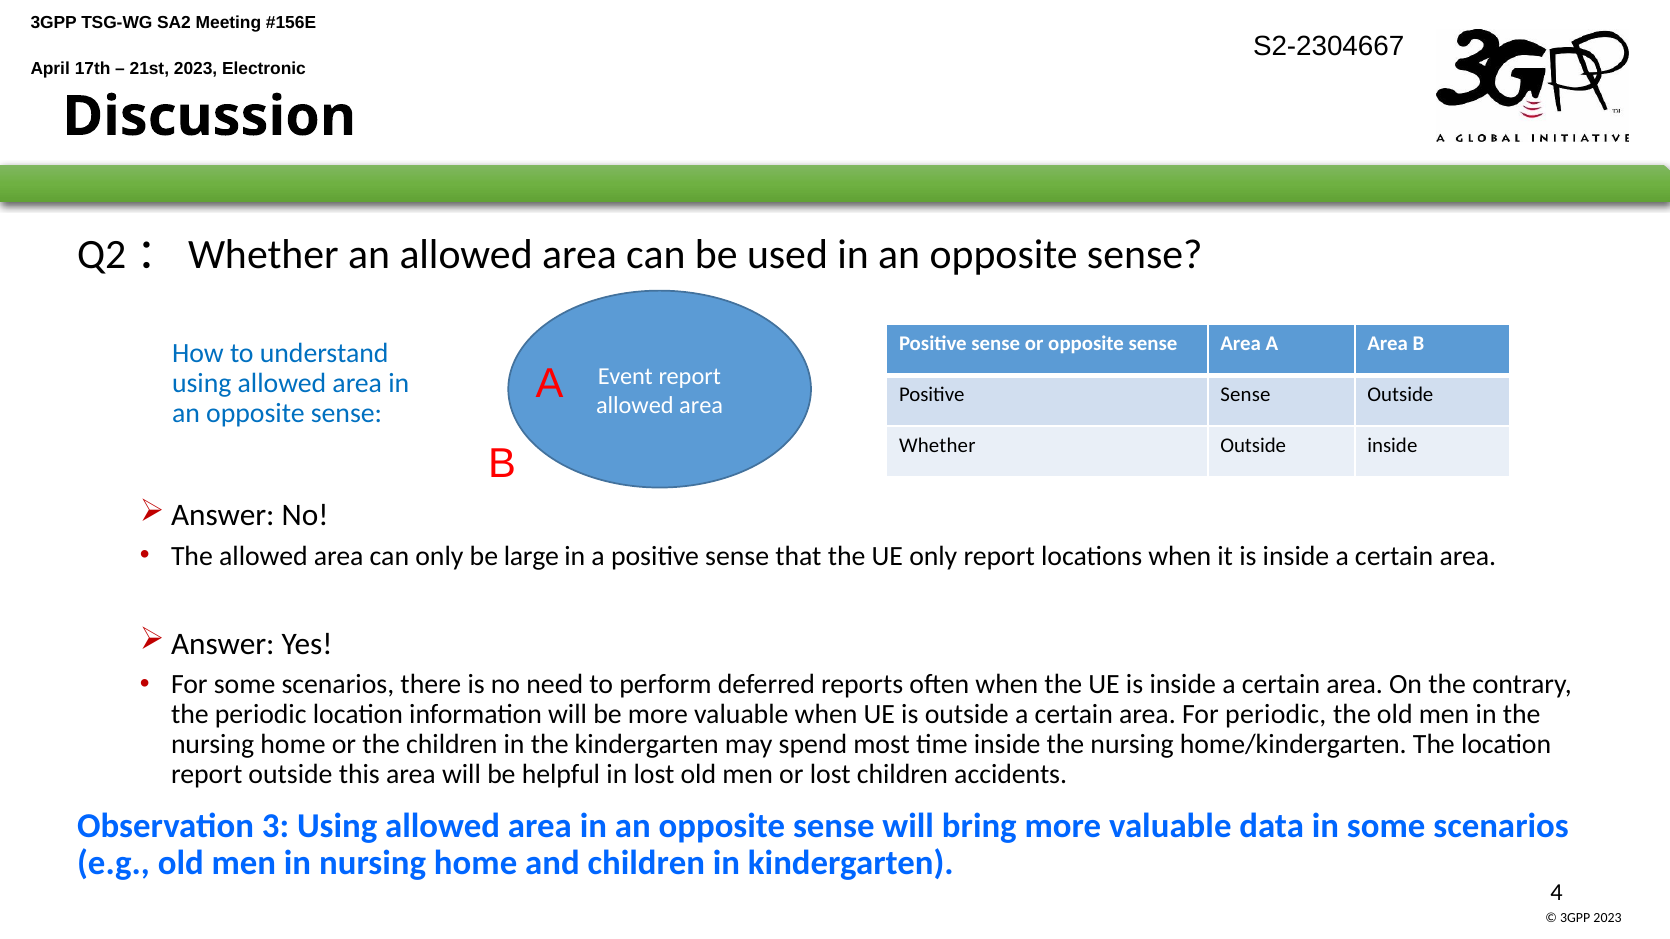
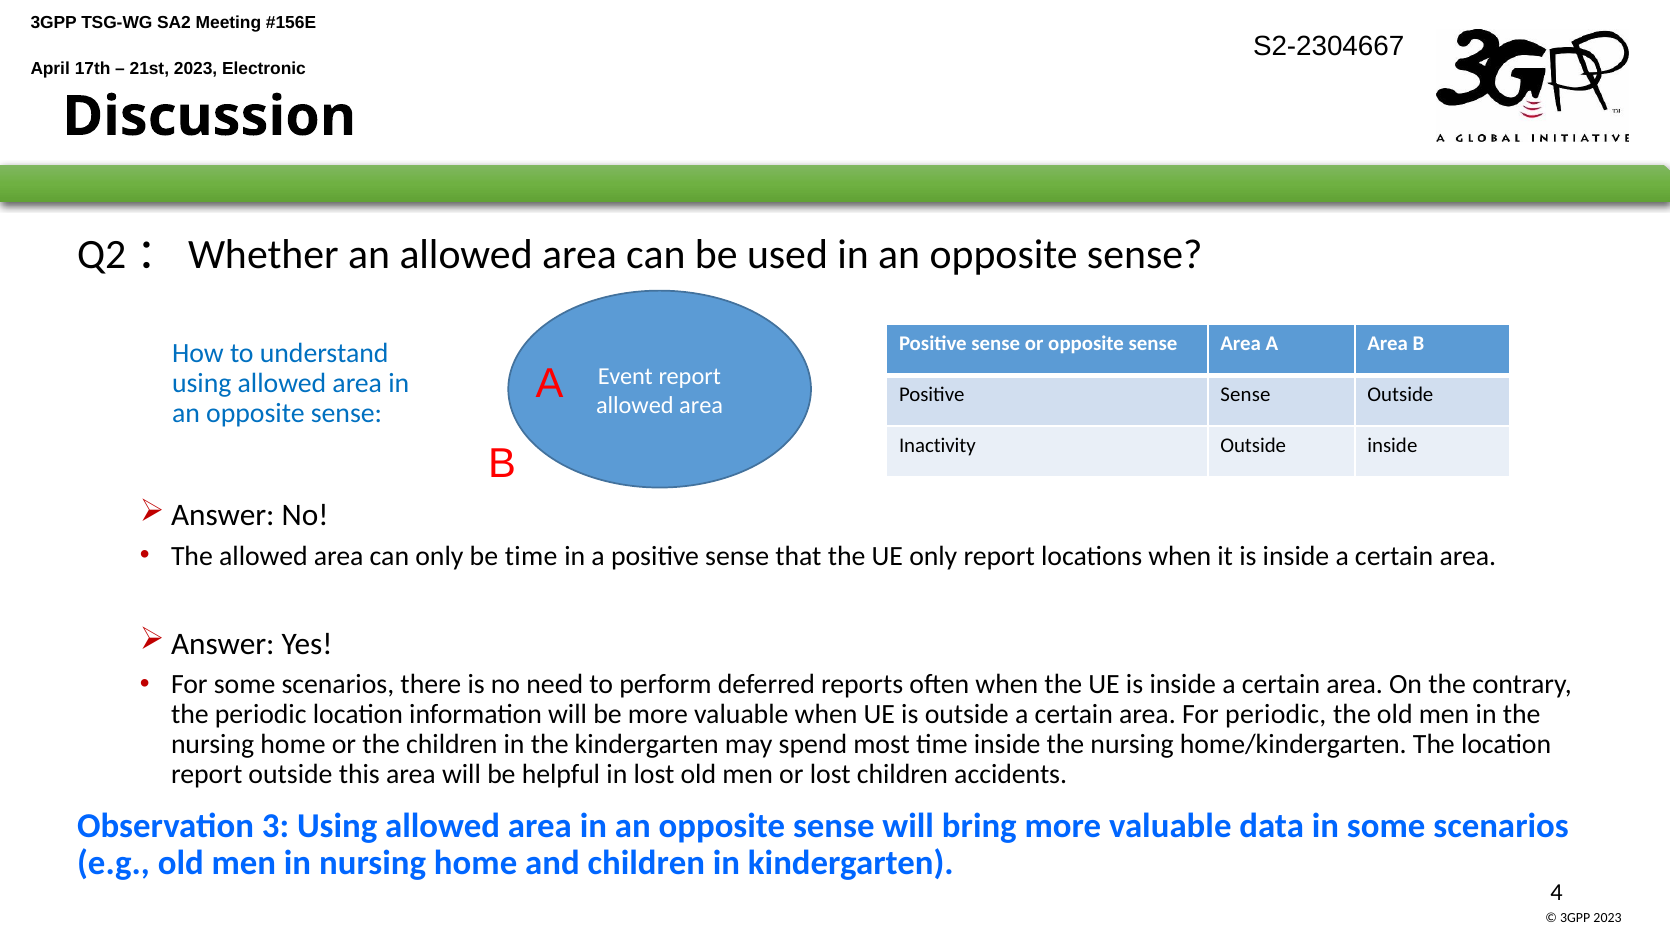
Whether: Whether -> Inactivity
be large: large -> time
